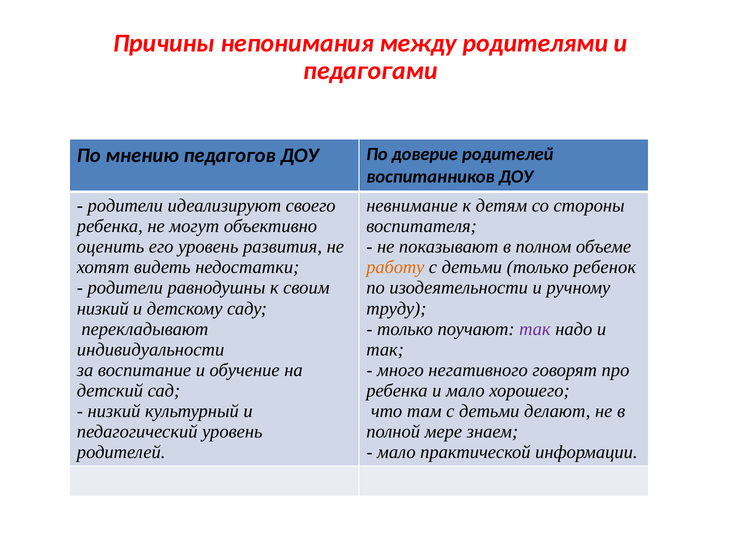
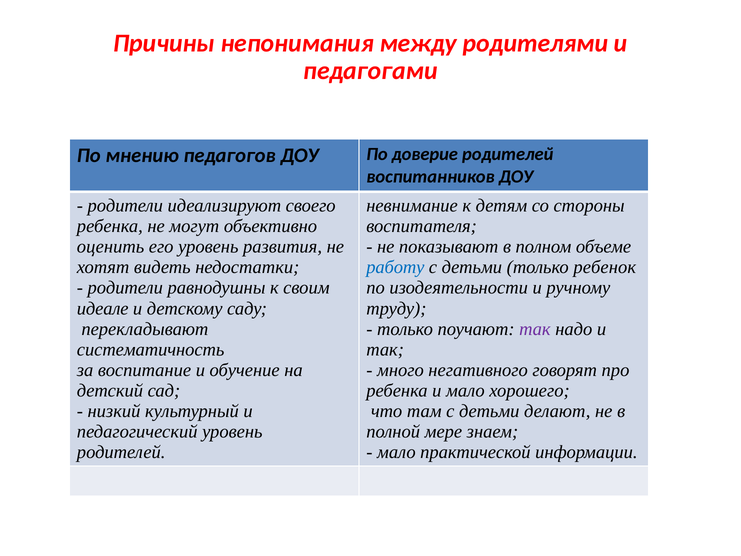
работу colour: orange -> blue
низкий at (103, 308): низкий -> идеале
индивидуальности: индивидуальности -> систематичность
